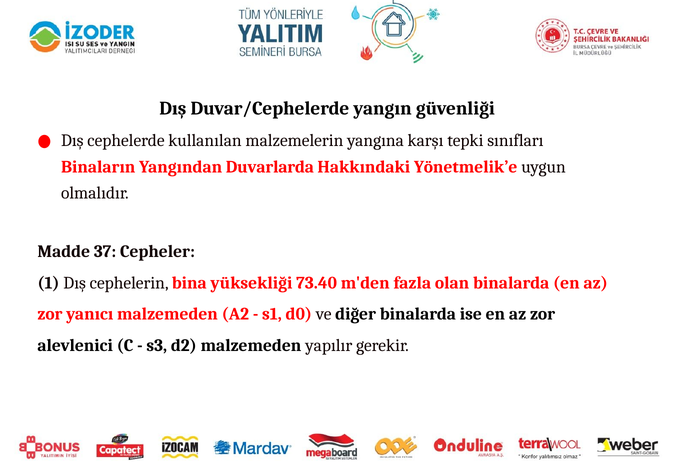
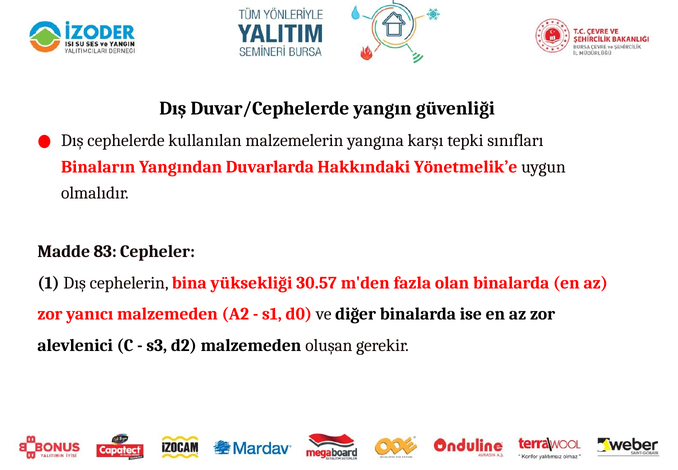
37: 37 -> 83
73.40: 73.40 -> 30.57
yapılır: yapılır -> oluşan
